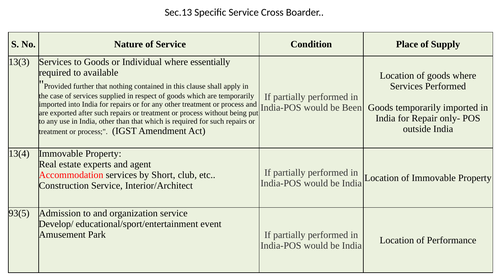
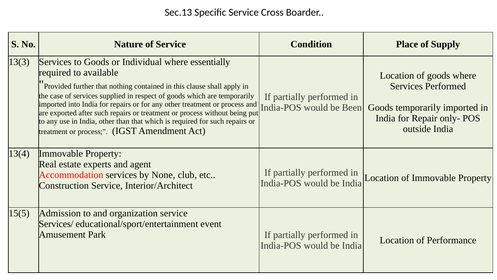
Short: Short -> None
93(5: 93(5 -> 15(5
Develop/: Develop/ -> Services/
